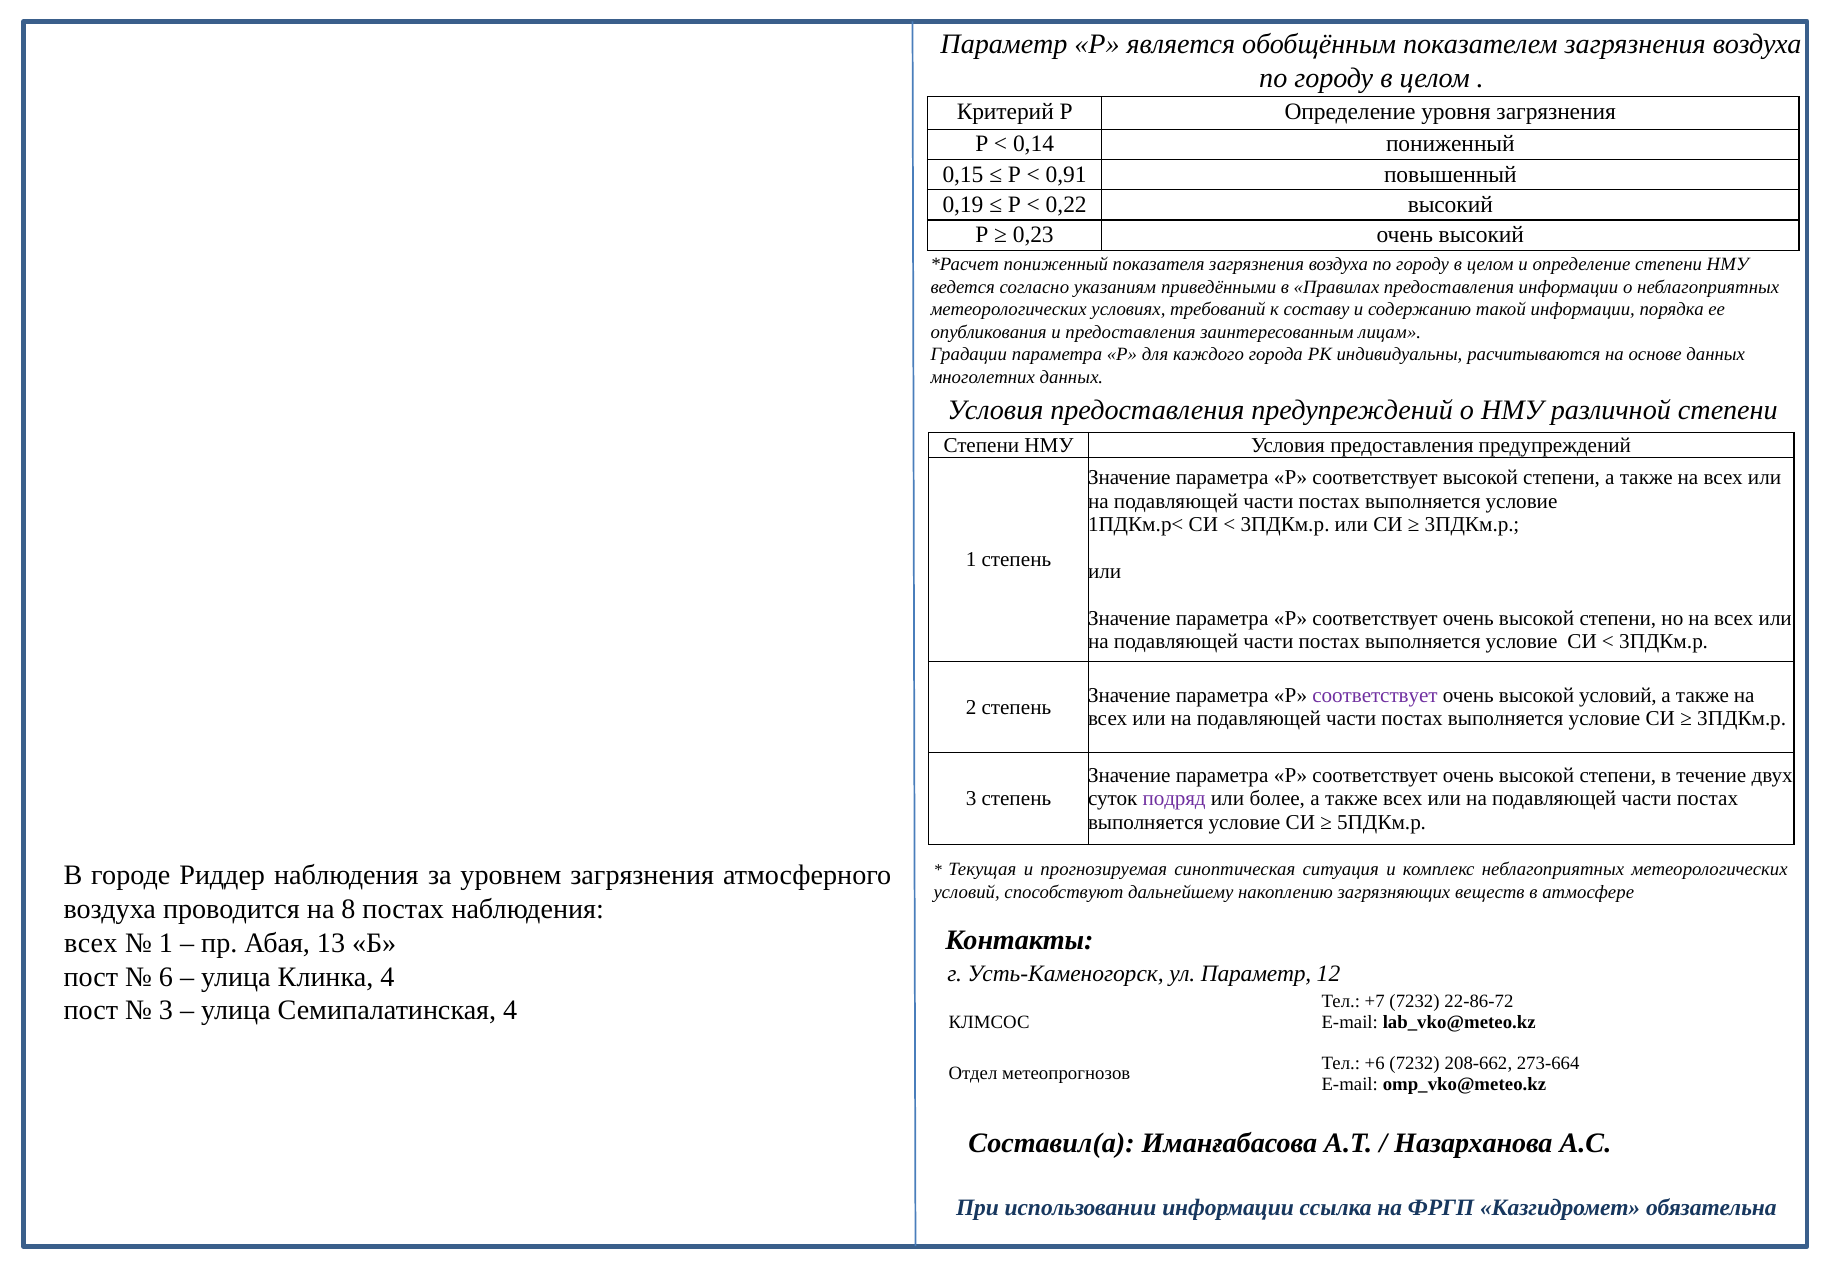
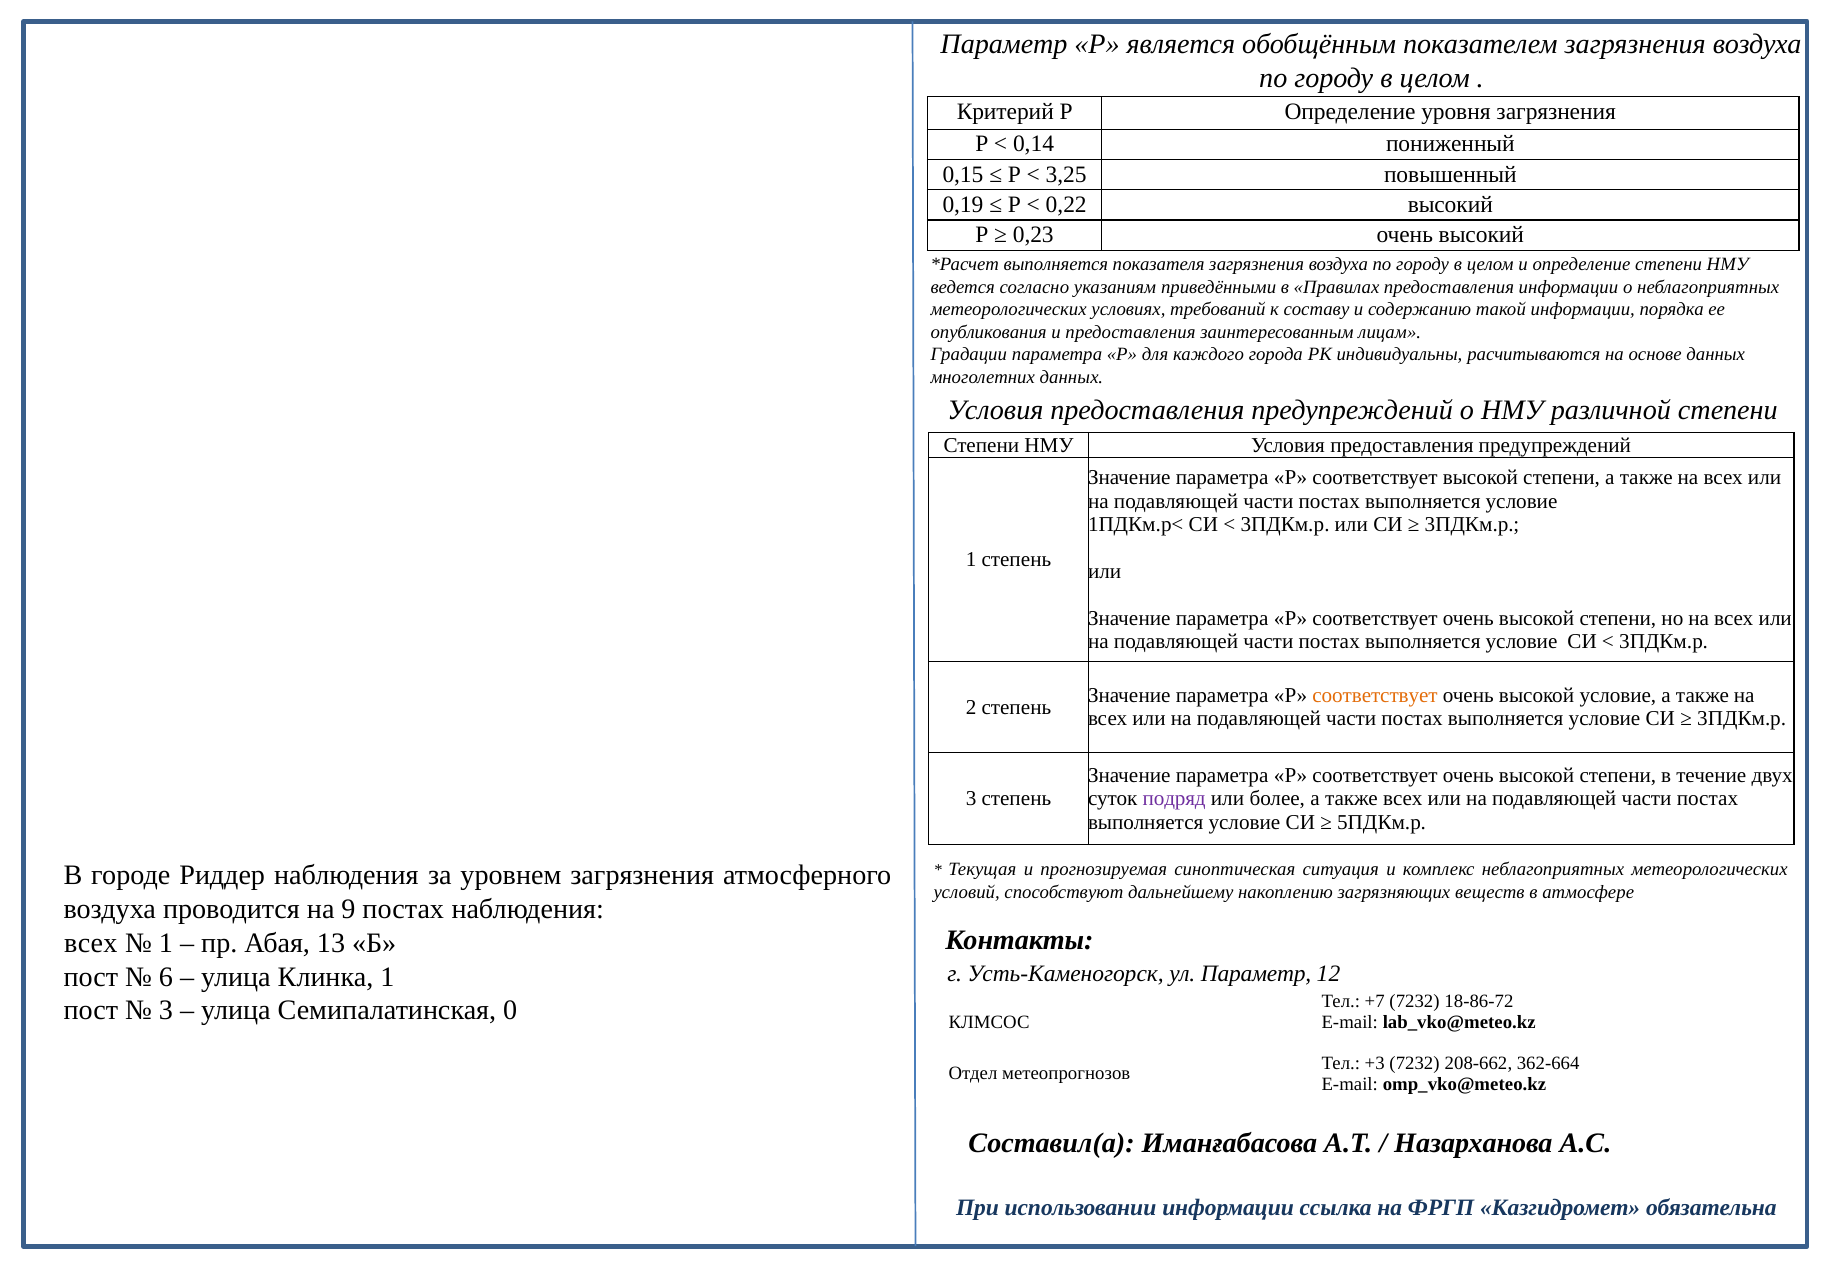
0,91: 0,91 -> 3,25
пониженный at (1056, 265): пониженный -> выполняется
соответствует at (1375, 695) colour: purple -> orange
высокой условий: условий -> условие
8: 8 -> 9
Клинка 4: 4 -> 1
22-86-72: 22-86-72 -> 18-86-72
Семипалатинская 4: 4 -> 0
+6: +6 -> +3
273-664: 273-664 -> 362-664
